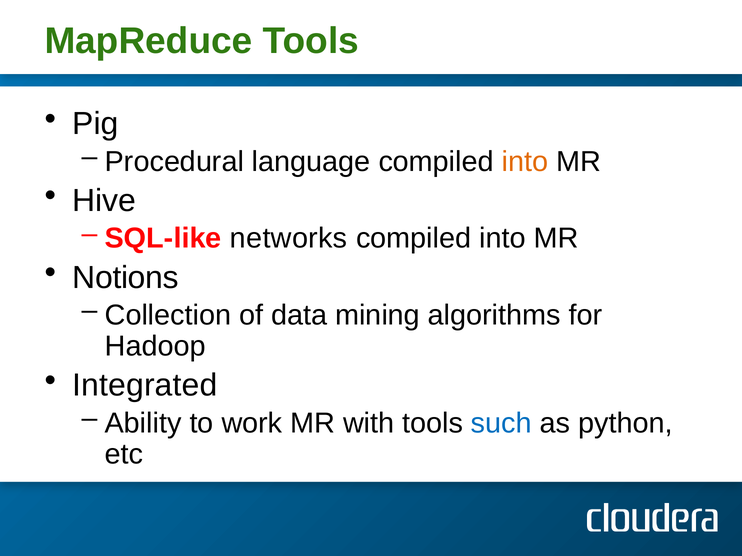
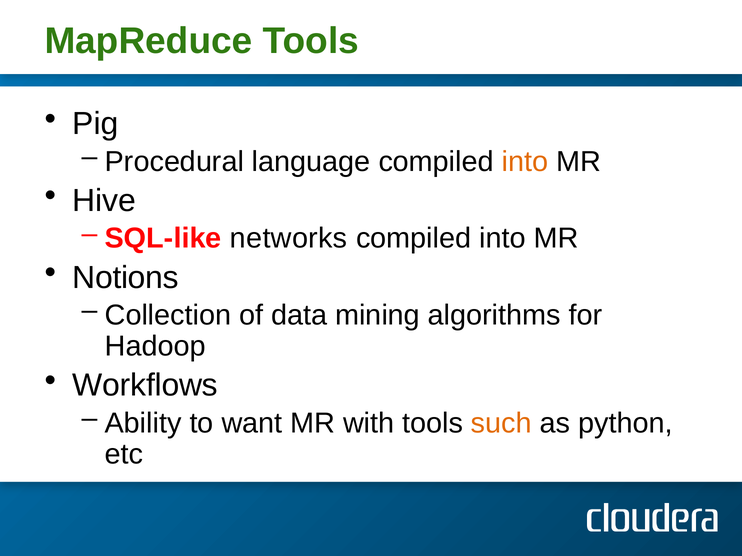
Integrated: Integrated -> Workflows
work: work -> want
such colour: blue -> orange
